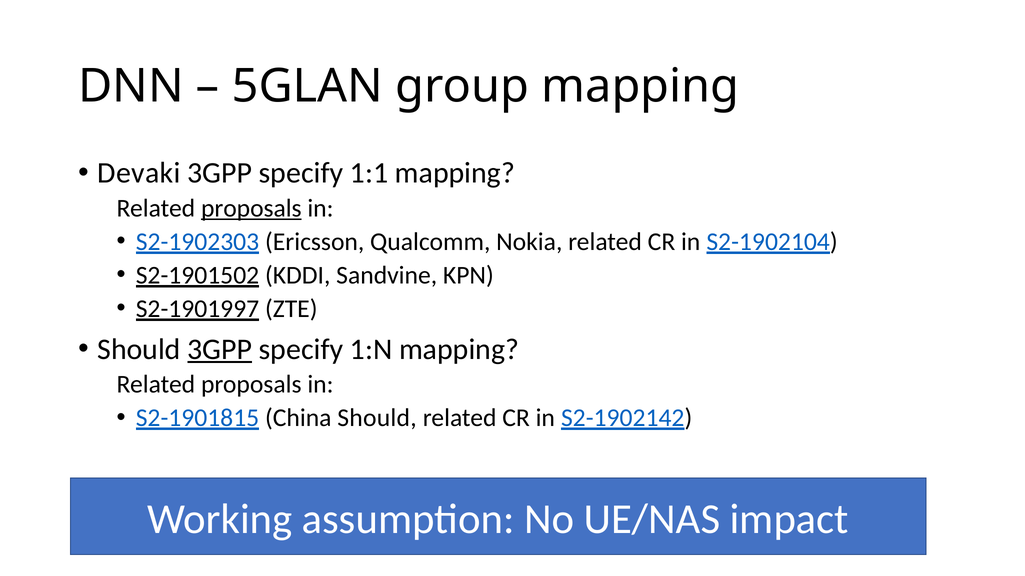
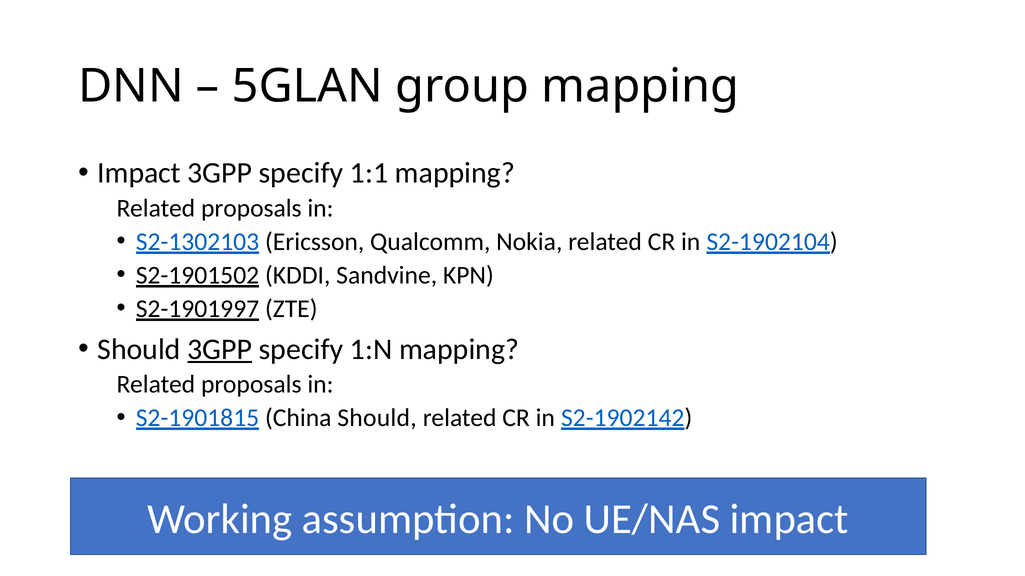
Devaki at (139, 173): Devaki -> Impact
proposals at (251, 209) underline: present -> none
S2-1902303: S2-1902303 -> S2-1302103
